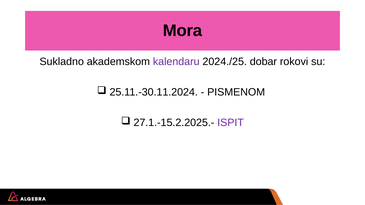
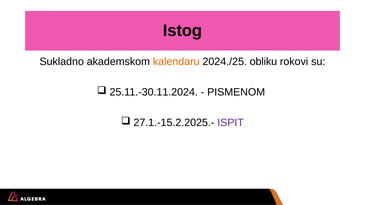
Mora: Mora -> Istog
kalendaru colour: purple -> orange
dobar: dobar -> obliku
